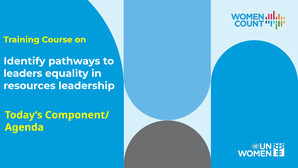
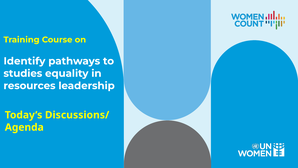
leaders: leaders -> studies
Component/: Component/ -> Discussions/
